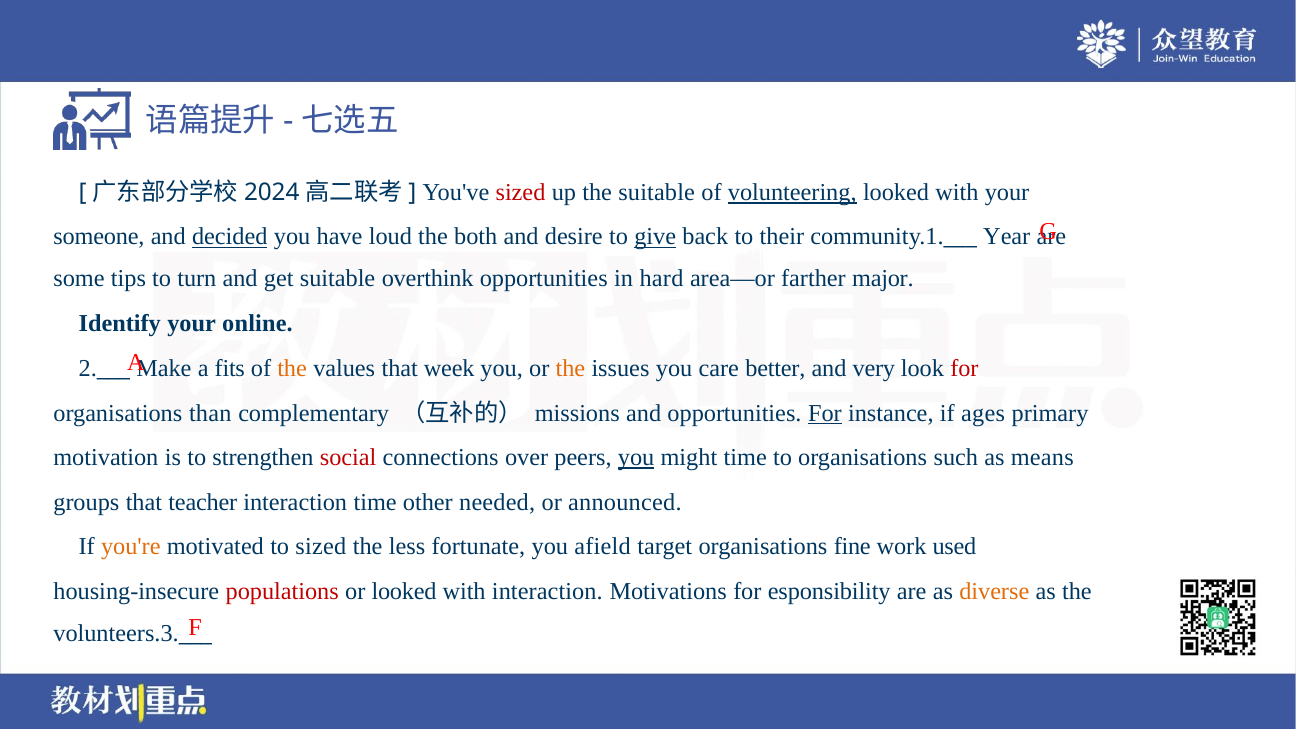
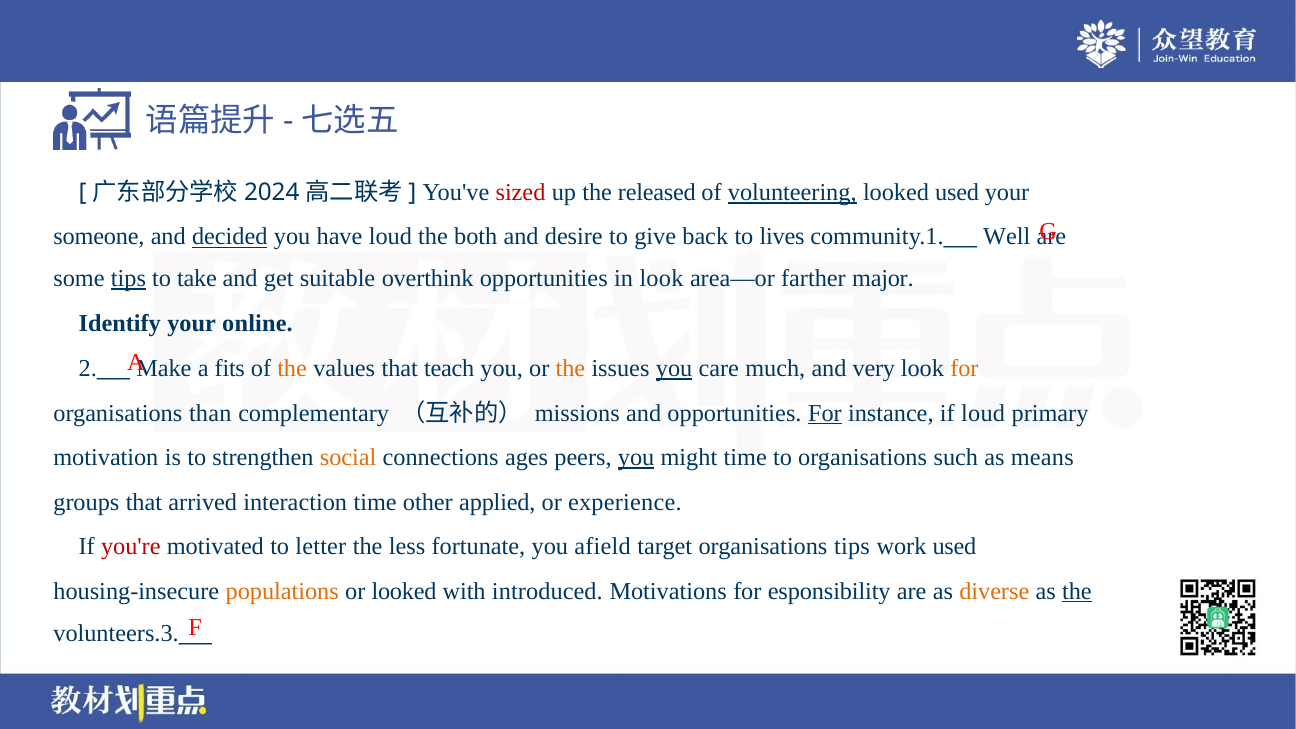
the suitable: suitable -> released
with at (957, 192): with -> used
give underline: present -> none
their: their -> lives
Year: Year -> Well
tips at (128, 279) underline: none -> present
turn: turn -> take
in hard: hard -> look
week: week -> teach
you at (674, 368) underline: none -> present
better: better -> much
for at (964, 368) colour: red -> orange
if ages: ages -> loud
social colour: red -> orange
over: over -> ages
teacher: teacher -> arrived
needed: needed -> applied
announced: announced -> experience
you're colour: orange -> red
to sized: sized -> letter
organisations fine: fine -> tips
populations colour: red -> orange
with interaction: interaction -> introduced
the at (1077, 591) underline: none -> present
